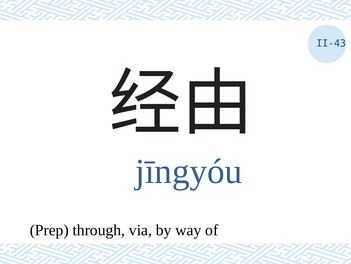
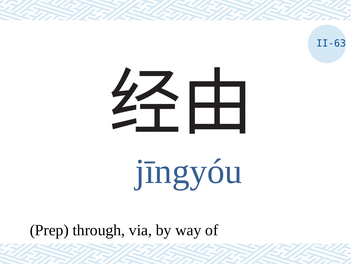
II-43: II-43 -> II-63
